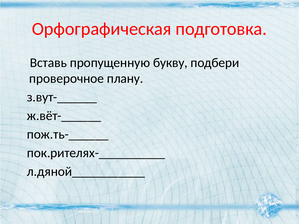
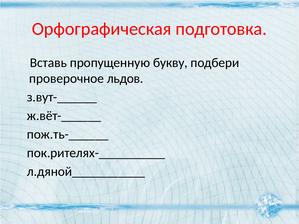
плану: плану -> льдов
